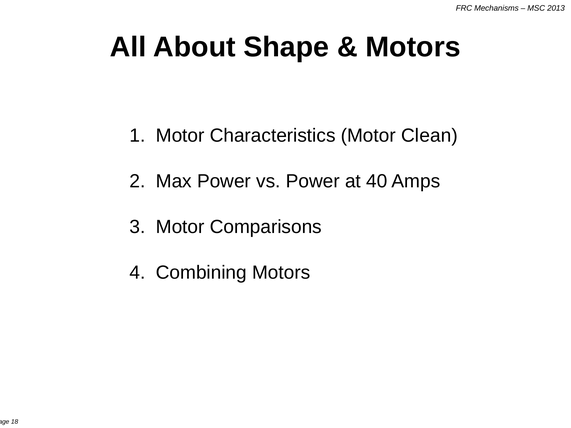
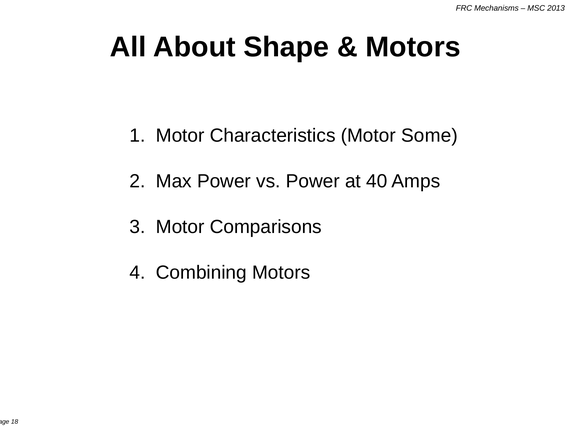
Clean: Clean -> Some
